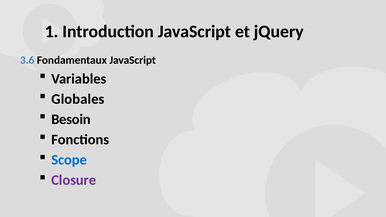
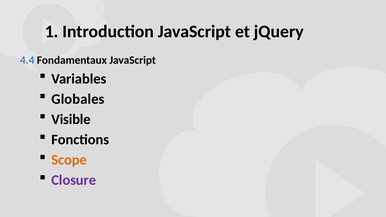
3.6: 3.6 -> 4.4
Besoin: Besoin -> Visible
Scope colour: blue -> orange
